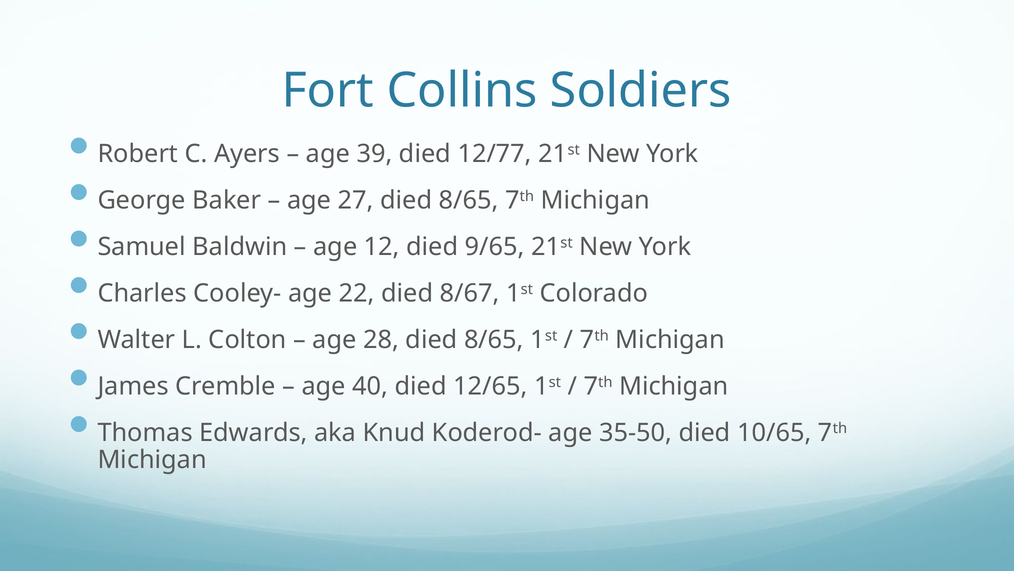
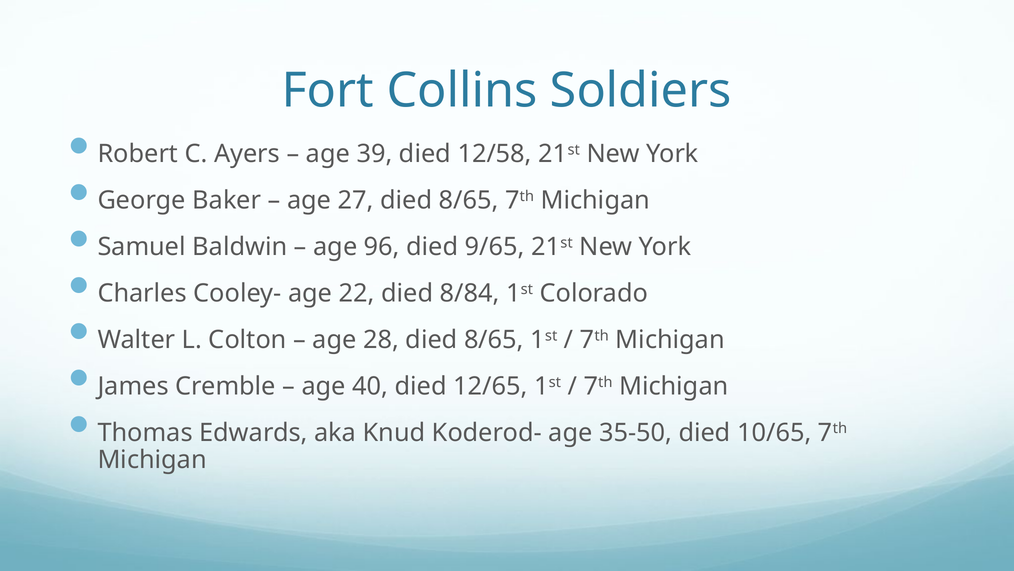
12/77: 12/77 -> 12/58
12: 12 -> 96
8/67: 8/67 -> 8/84
